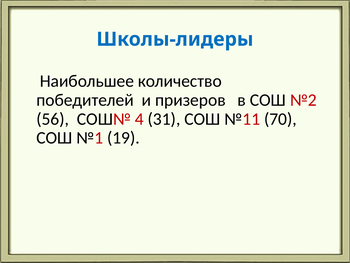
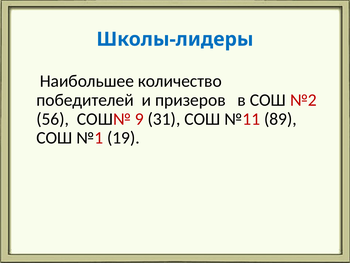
4: 4 -> 9
70: 70 -> 89
